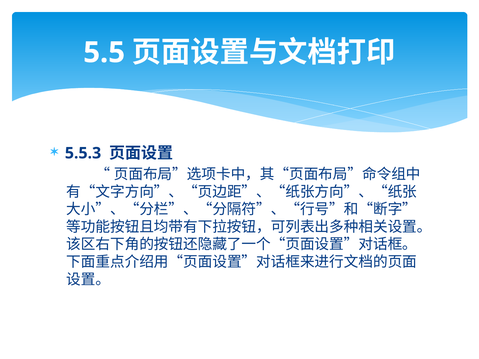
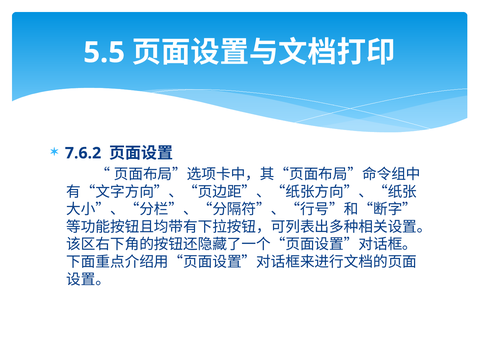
5.5.3: 5.5.3 -> 7.6.2
